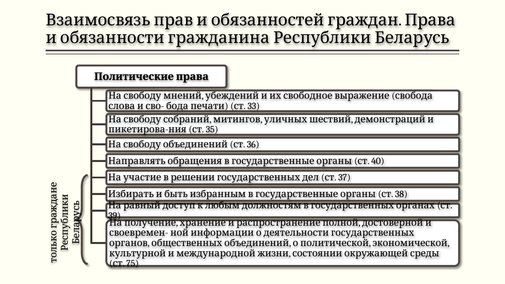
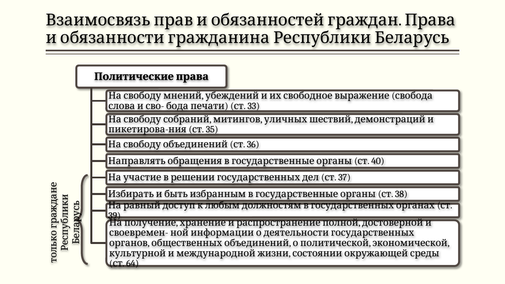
75: 75 -> 64
